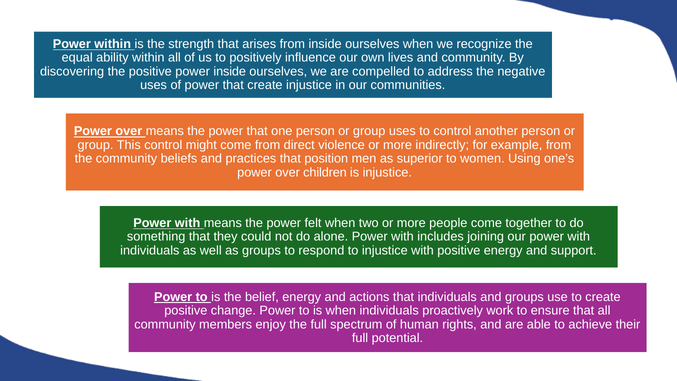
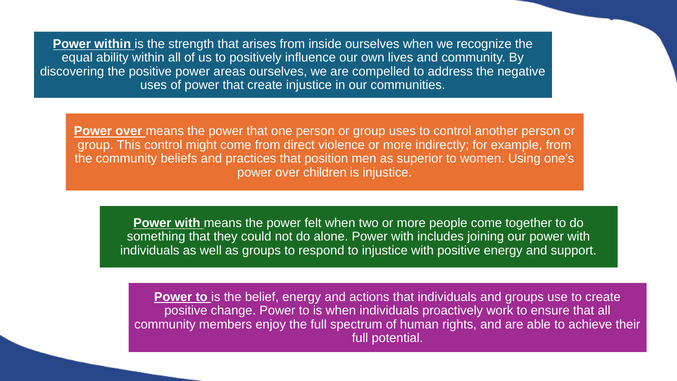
power inside: inside -> areas
